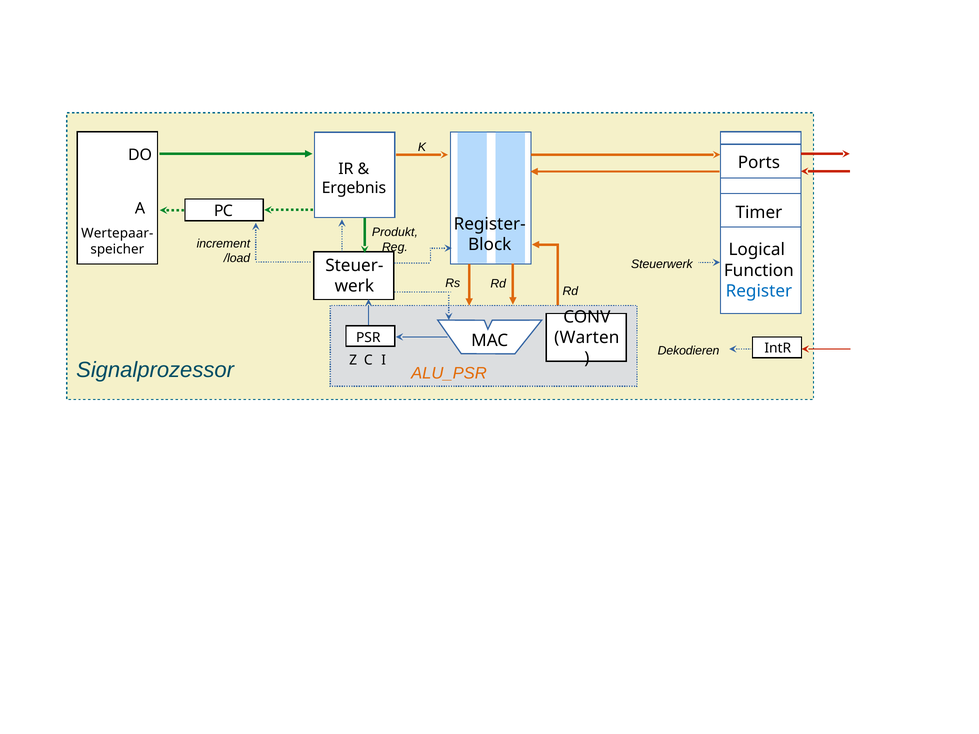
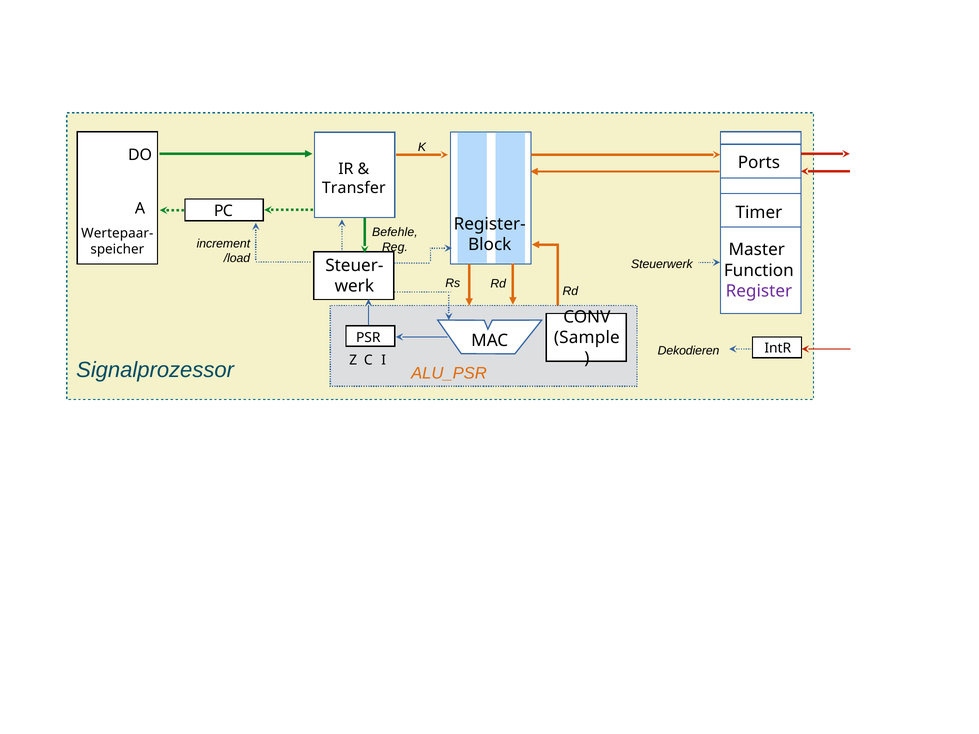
Ergebnis: Ergebnis -> Transfer
Produkt: Produkt -> Befehle
Logical: Logical -> Master
Register colour: blue -> purple
Warten: Warten -> Sample
